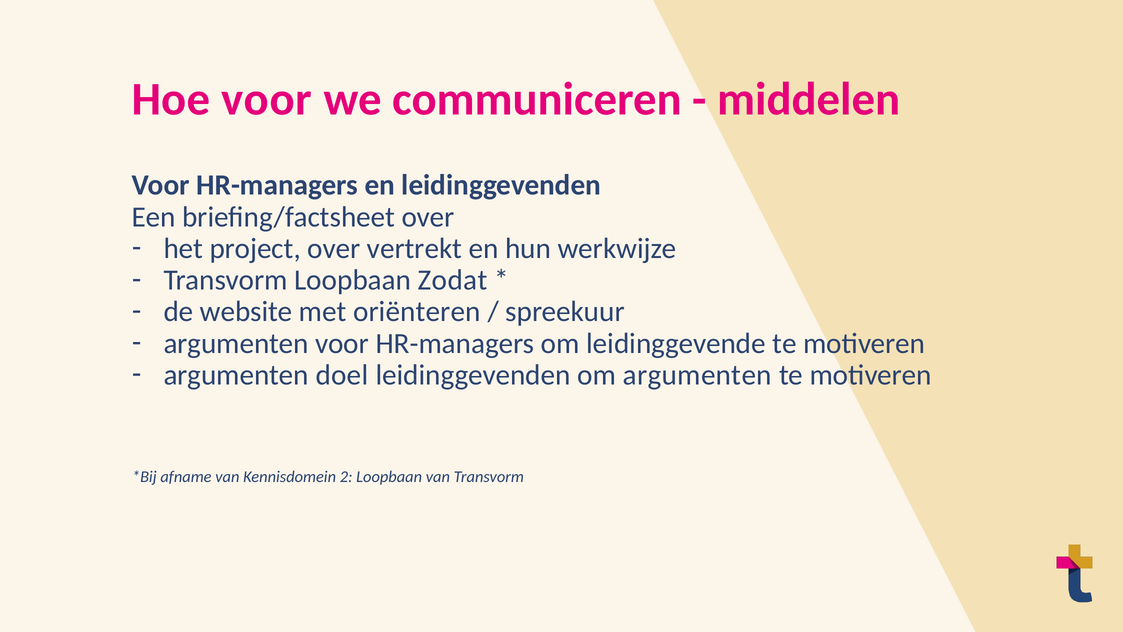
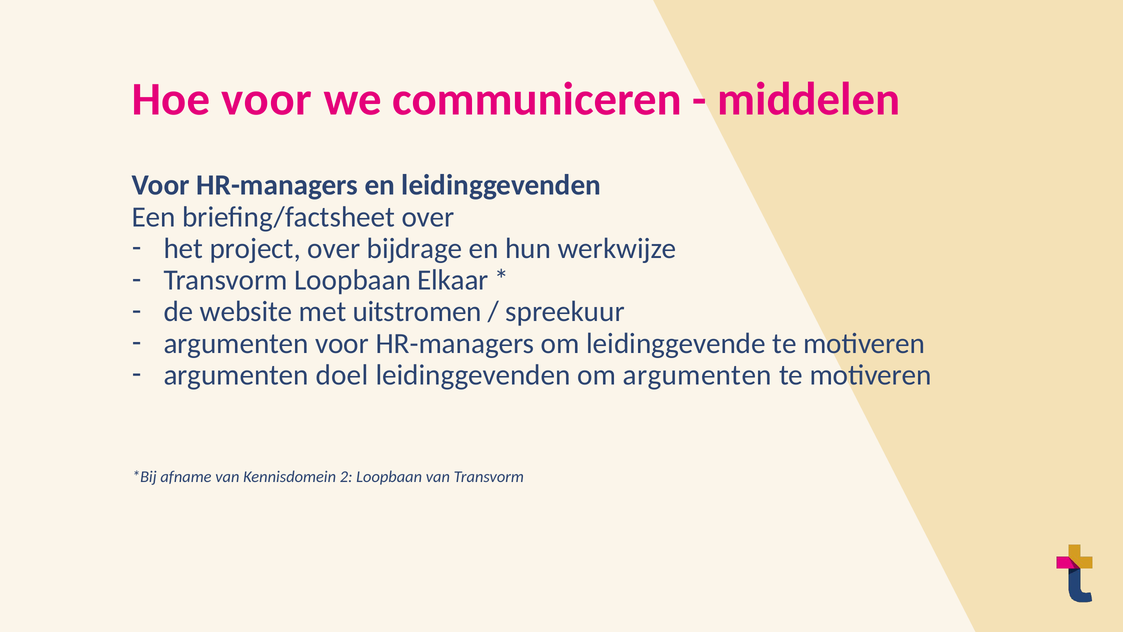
vertrekt: vertrekt -> bijdrage
Zodat: Zodat -> Elkaar
oriënteren: oriënteren -> uitstromen
